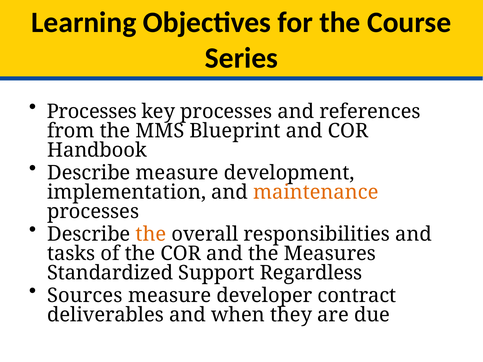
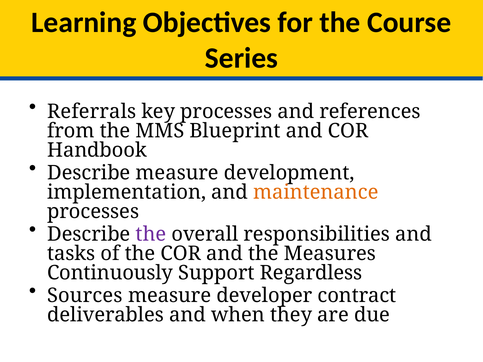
Processes at (92, 112): Processes -> Referrals
the at (151, 234) colour: orange -> purple
Standardized: Standardized -> Continuously
